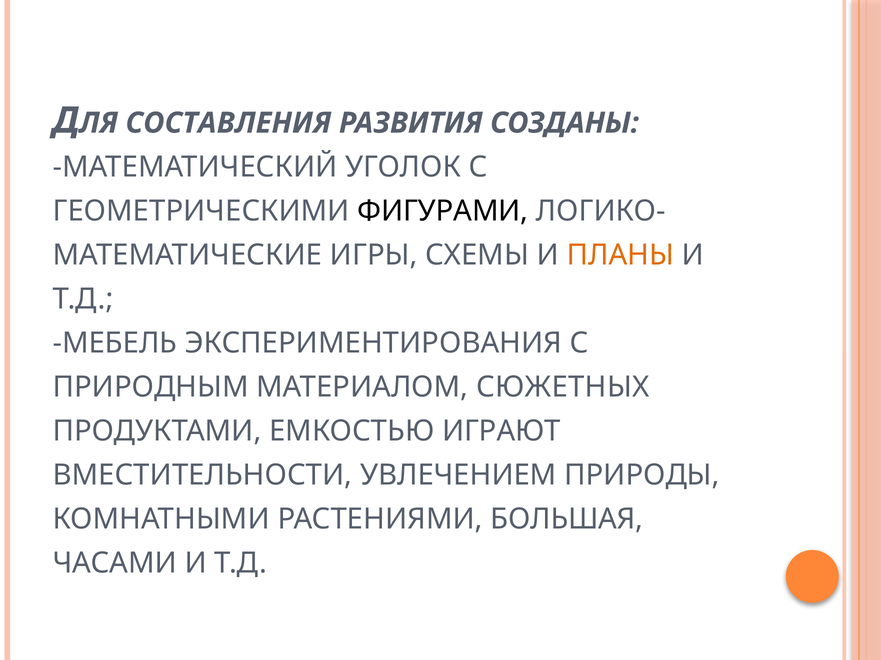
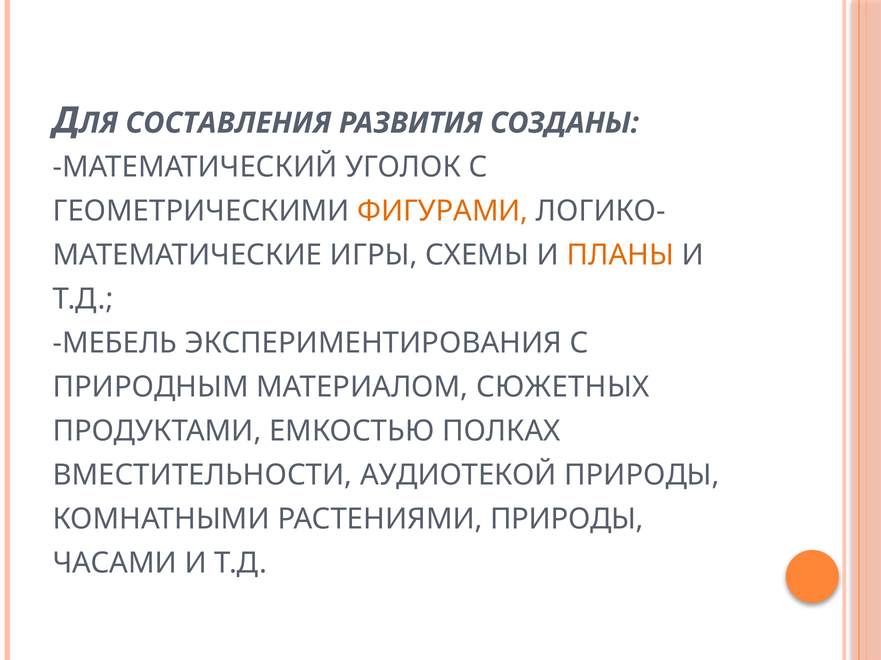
ФИГУРАМИ colour: black -> orange
ИГРАЮТ: ИГРАЮТ -> ПОЛКАХ
УВЛЕЧЕНИЕМ: УВЛЕЧЕНИЕМ -> АУДИОТЕКОЙ
РАСТЕНИЯМИ БОЛЬШАЯ: БОЛЬШАЯ -> ПРИРОДЫ
